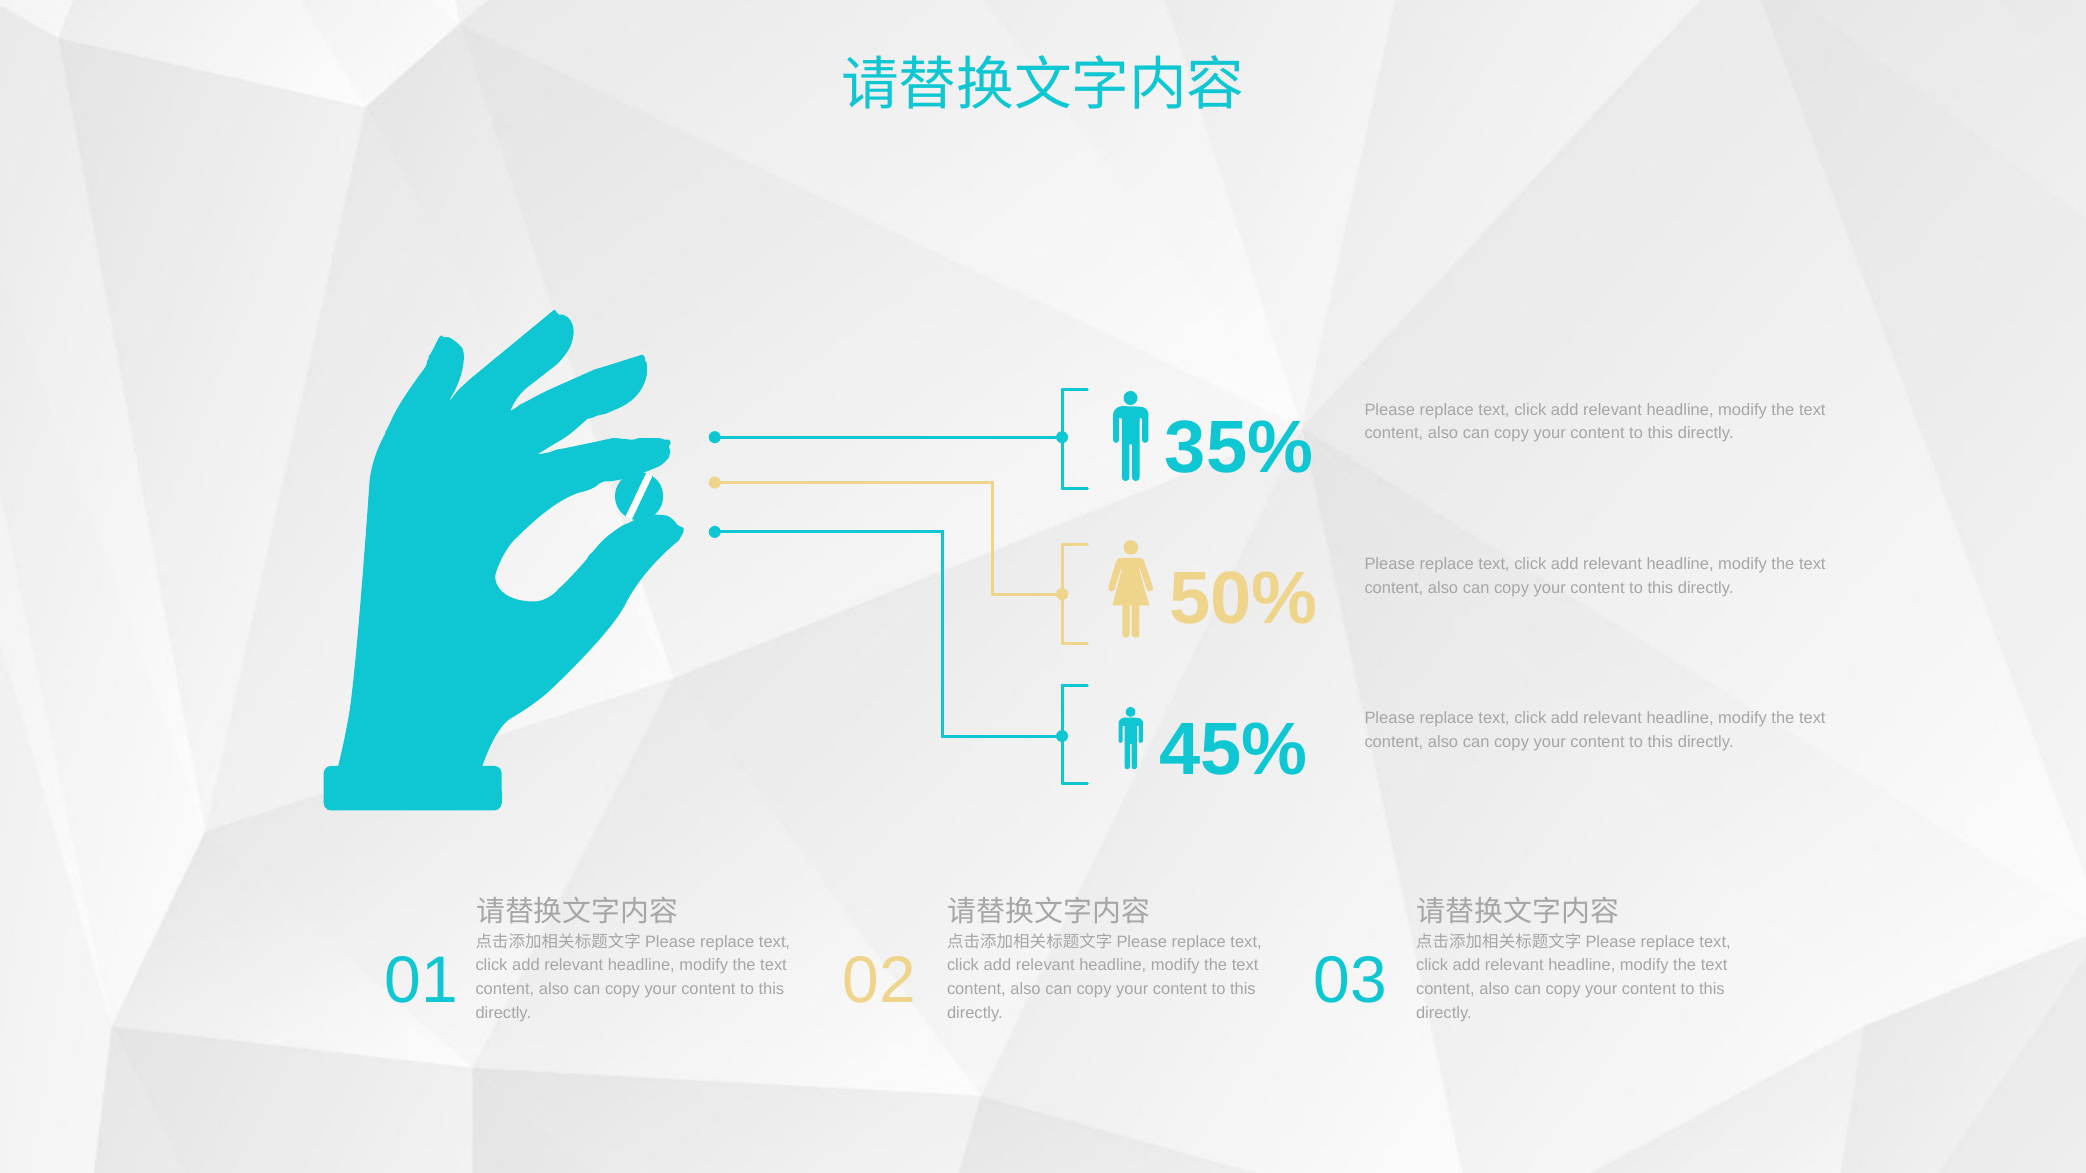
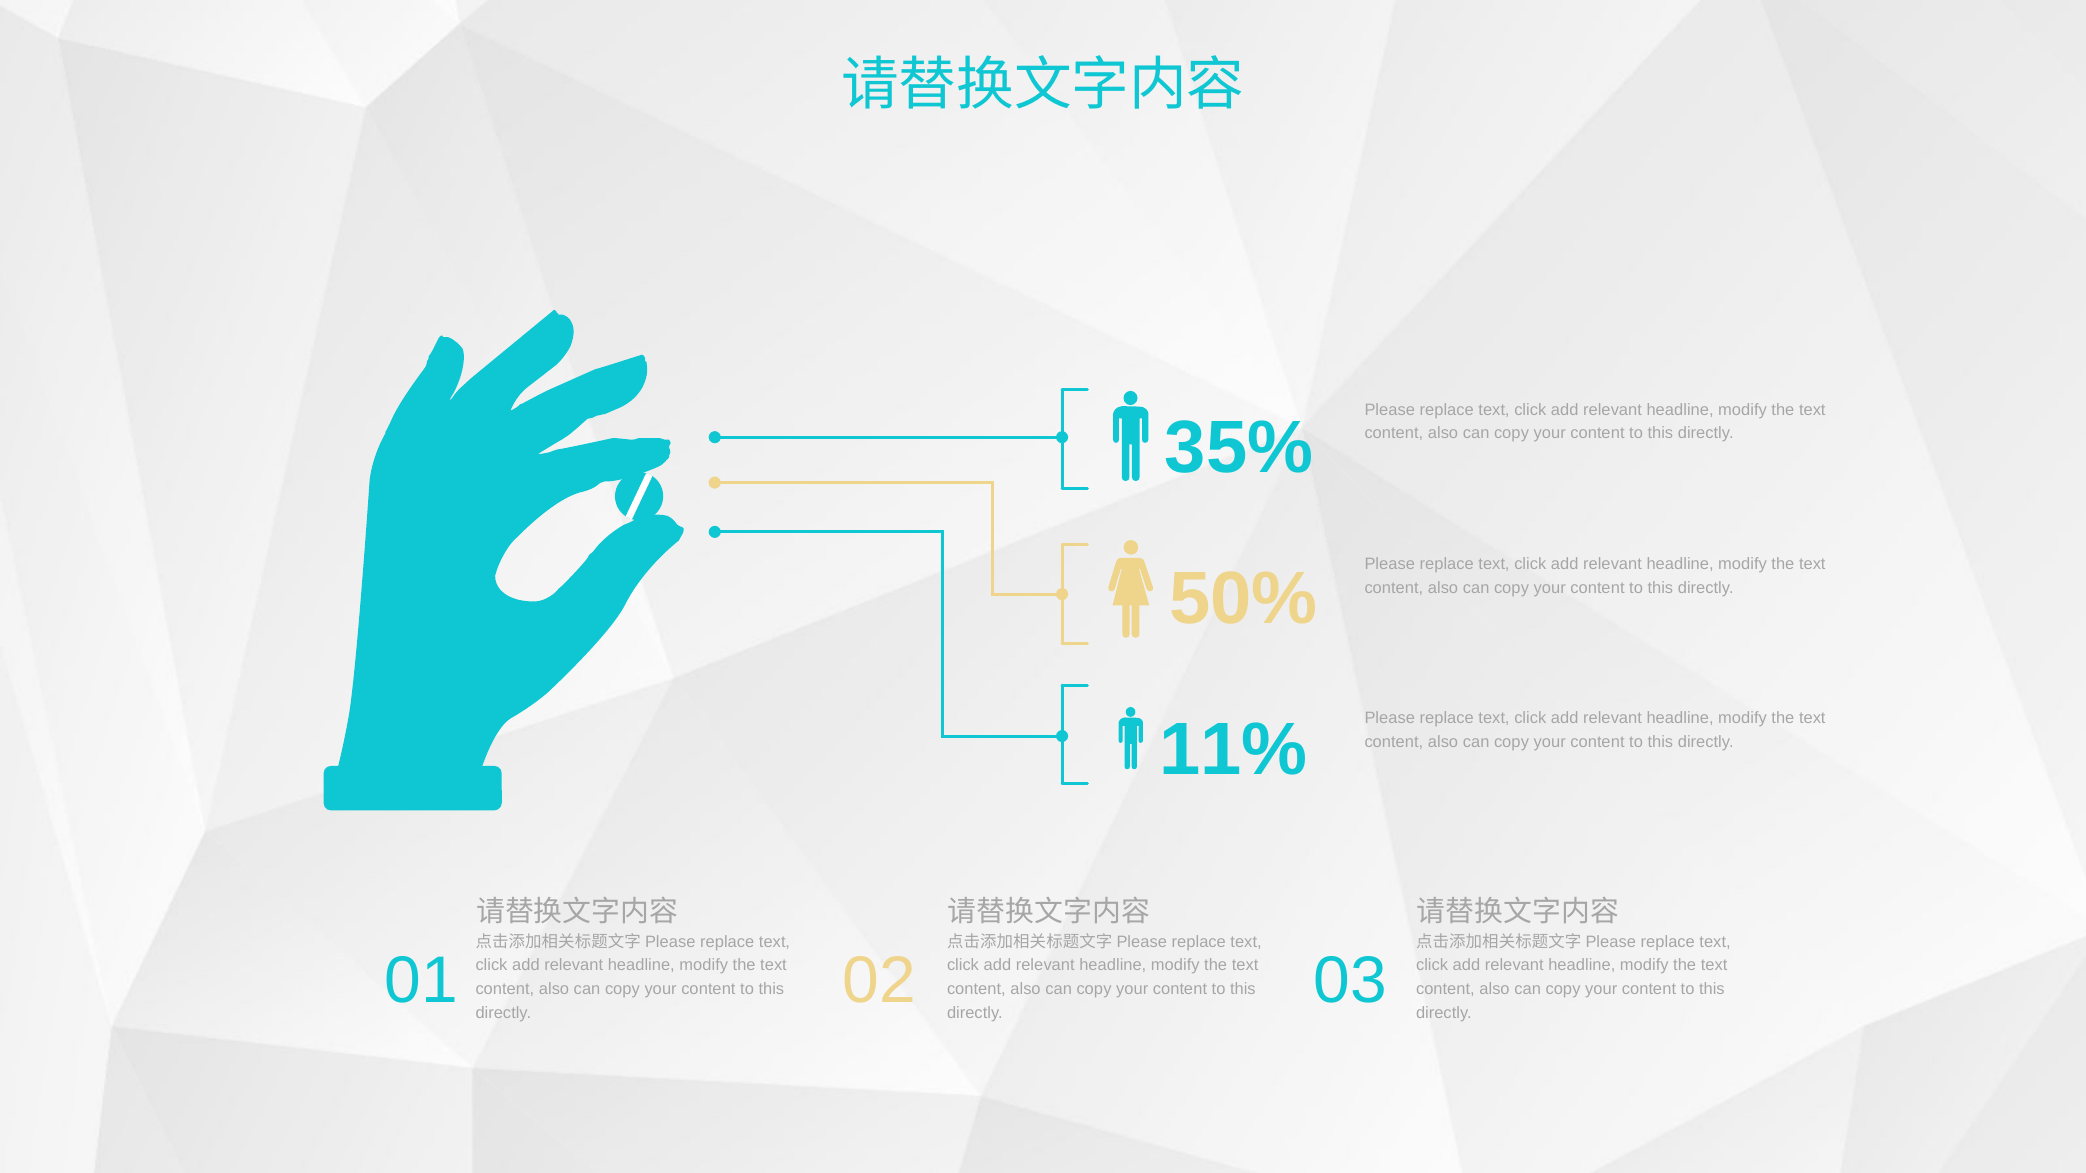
45%: 45% -> 11%
